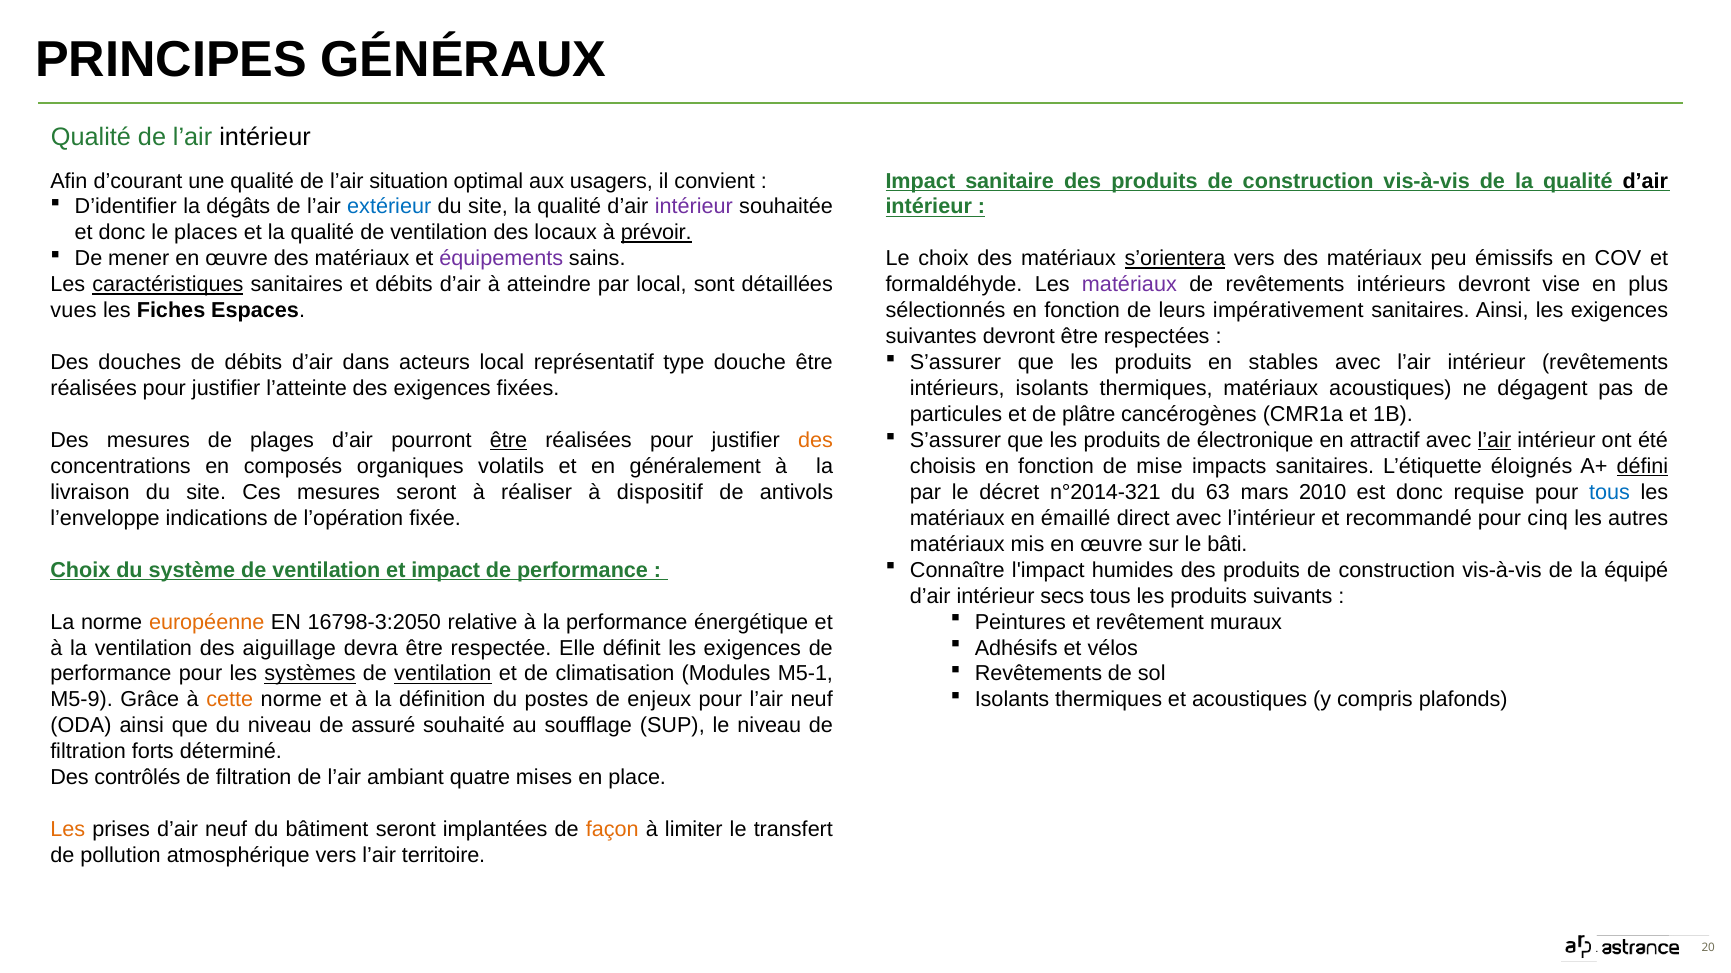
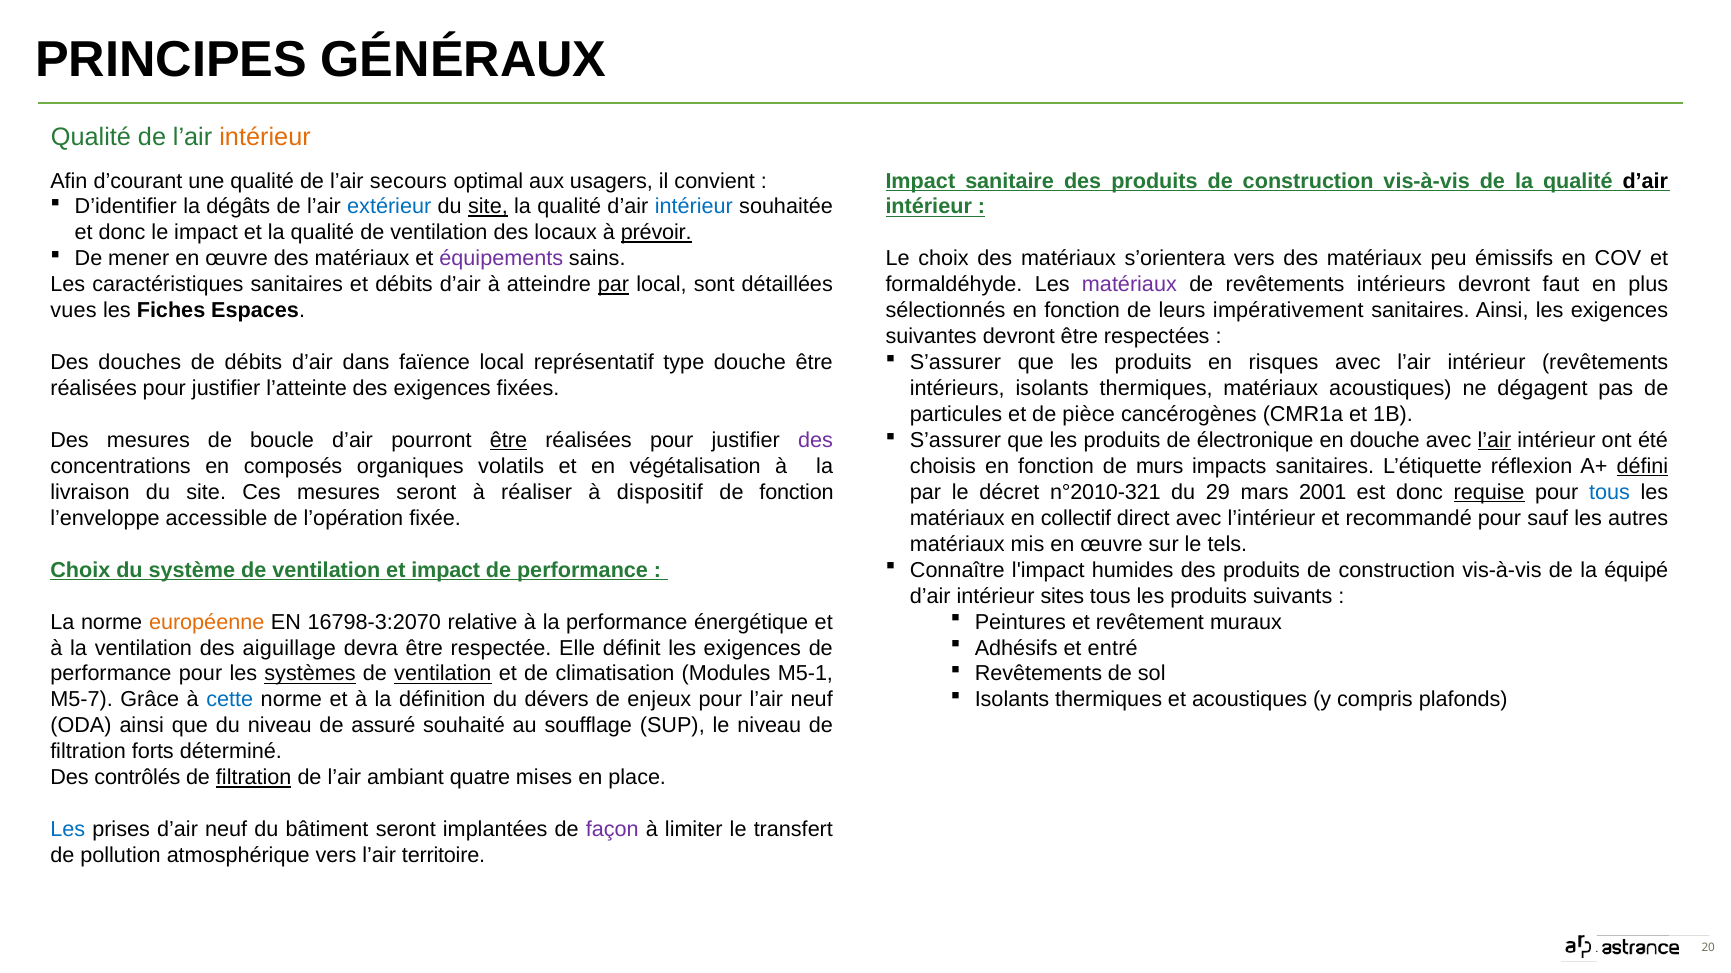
intérieur at (265, 137) colour: black -> orange
situation: situation -> secours
site at (488, 207) underline: none -> present
intérieur at (694, 207) colour: purple -> blue
le places: places -> impact
s’orientera underline: present -> none
caractéristiques underline: present -> none
par at (614, 285) underline: none -> present
vise: vise -> faut
stables: stables -> risques
acteurs: acteurs -> faïence
plâtre: plâtre -> pièce
en attractif: attractif -> douche
plages: plages -> boucle
des at (816, 441) colour: orange -> purple
généralement: généralement -> végétalisation
mise: mise -> murs
éloignés: éloignés -> réflexion
de antivols: antivols -> fonction
n°2014-321: n°2014-321 -> n°2010-321
63: 63 -> 29
2010: 2010 -> 2001
requise underline: none -> present
indications: indications -> accessible
émaillé: émaillé -> collectif
cinq: cinq -> sauf
bâti: bâti -> tels
secs: secs -> sites
16798-3:2050: 16798-3:2050 -> 16798-3:2070
vélos: vélos -> entré
M5-9: M5-9 -> M5-7
cette colour: orange -> blue
postes: postes -> dévers
filtration at (254, 778) underline: none -> present
Les at (68, 830) colour: orange -> blue
façon colour: orange -> purple
